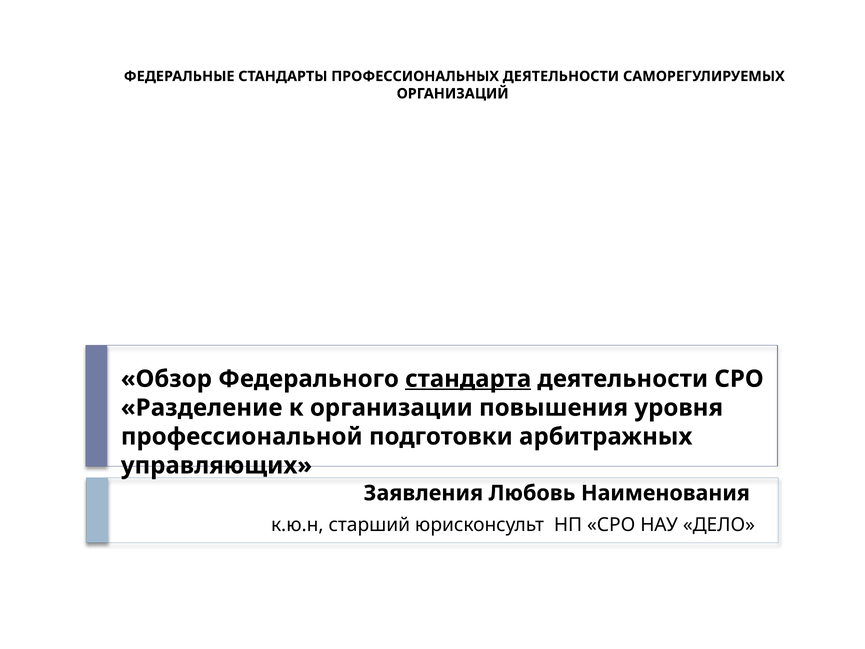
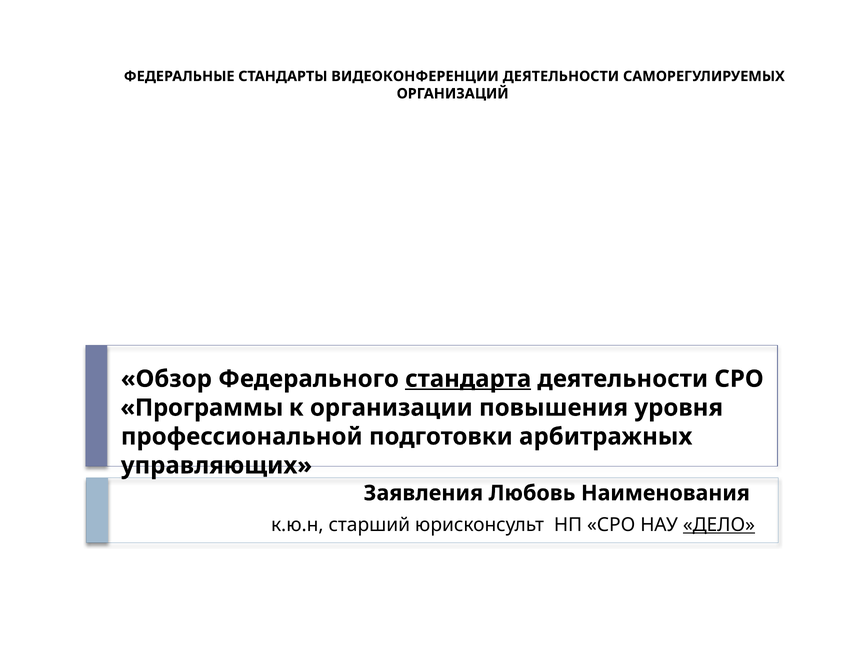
ПРОФЕССИОНАЛЬНЫХ: ПРОФЕССИОНАЛЬНЫХ -> ВИДЕОКОНФЕРЕНЦИИ
Разделение: Разделение -> Программы
ДЕЛО underline: none -> present
